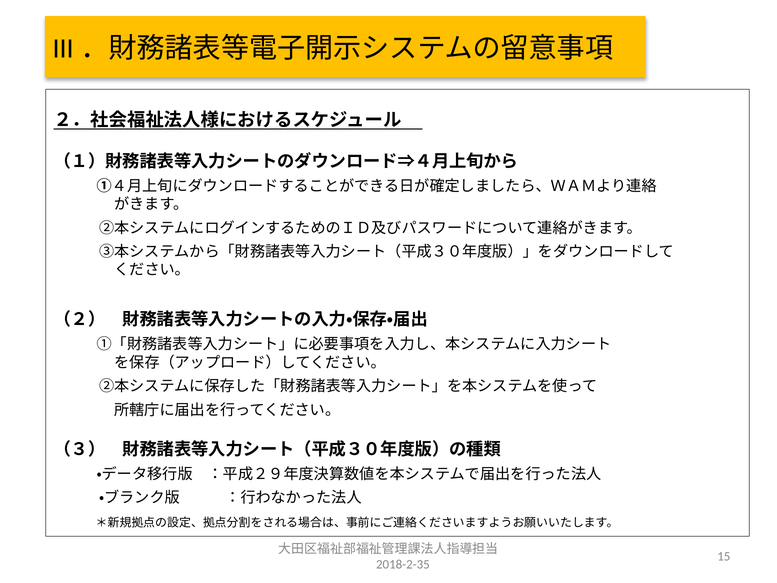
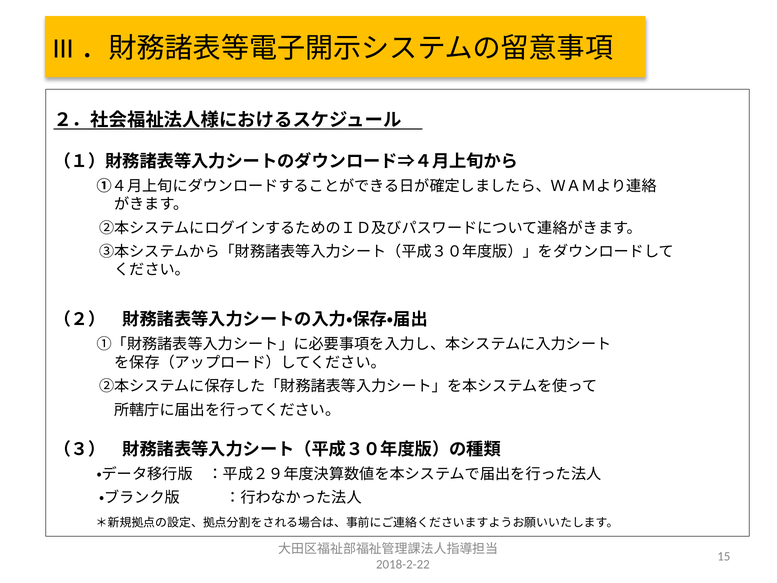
2018-2-35: 2018-2-35 -> 2018-2-22
